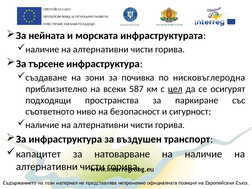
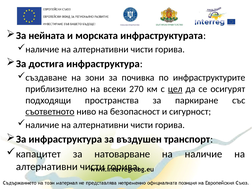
търсене: търсене -> достига
нисковъглеродна: нисковъглеродна -> инфраструктурите
587: 587 -> 270
съответното underline: none -> present
